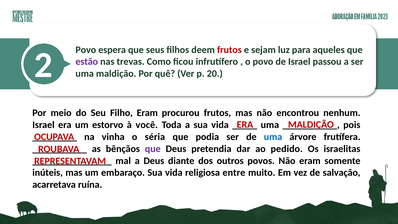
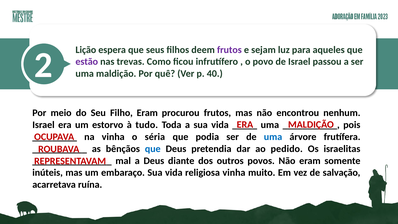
2 Povo: Povo -> Lição
frutos at (229, 50) colour: red -> purple
20: 20 -> 40
você: você -> tudo
que at (153, 149) colour: purple -> blue
religiosa entre: entre -> vinha
